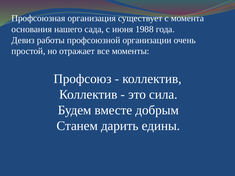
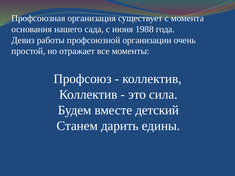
добрым: добрым -> детский
